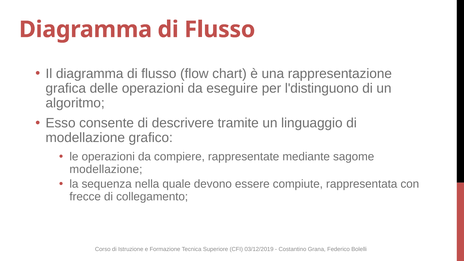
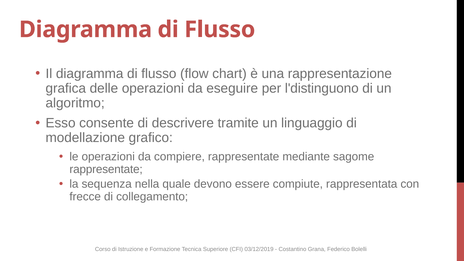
modellazione at (106, 169): modellazione -> rappresentate
